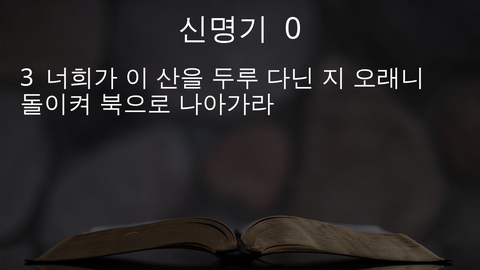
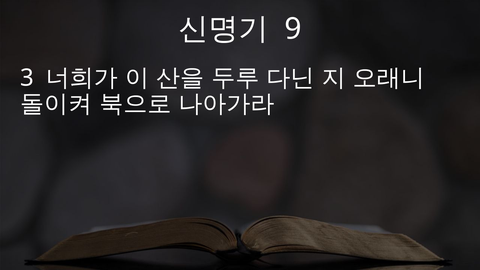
0: 0 -> 9
